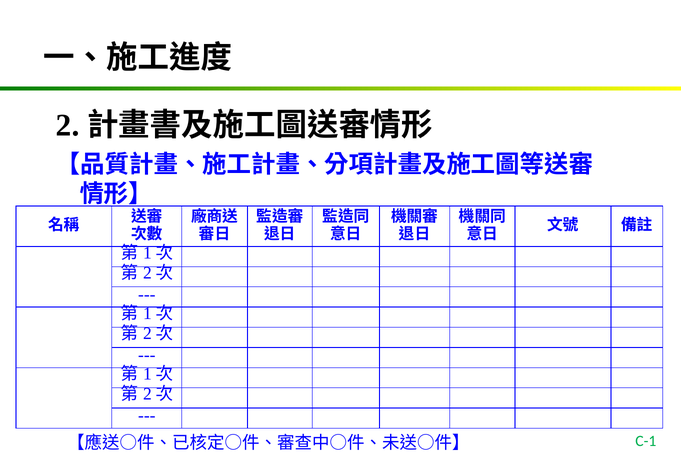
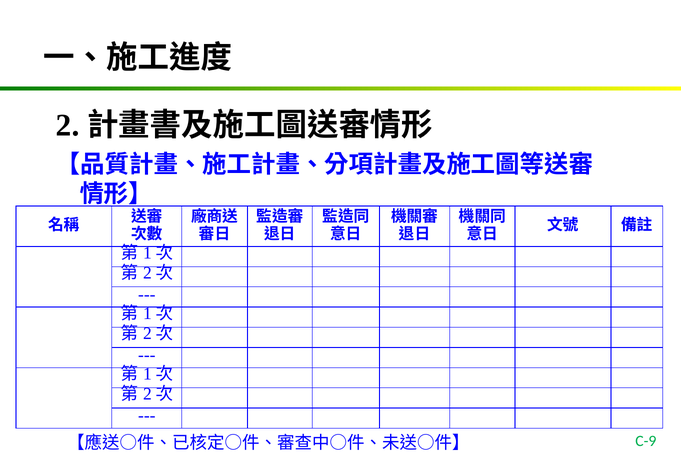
C-1: C-1 -> C-9
